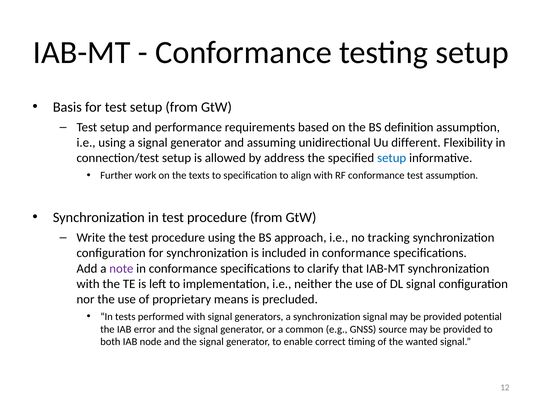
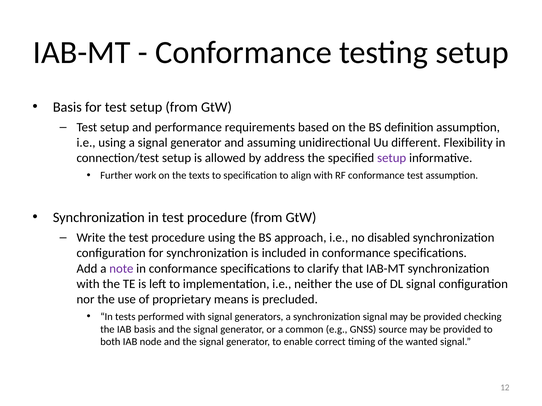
setup at (392, 158) colour: blue -> purple
tracking: tracking -> disabled
potential: potential -> checking
IAB error: error -> basis
